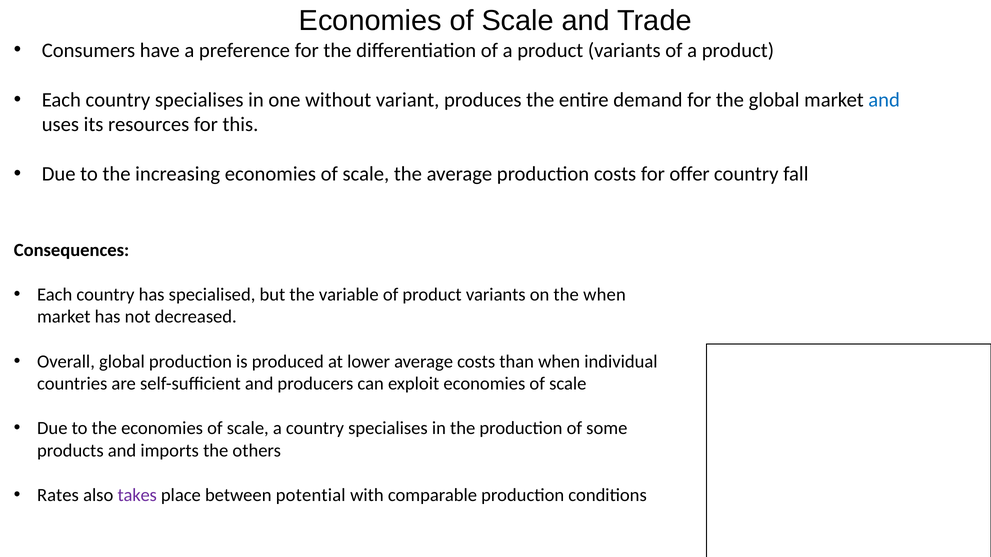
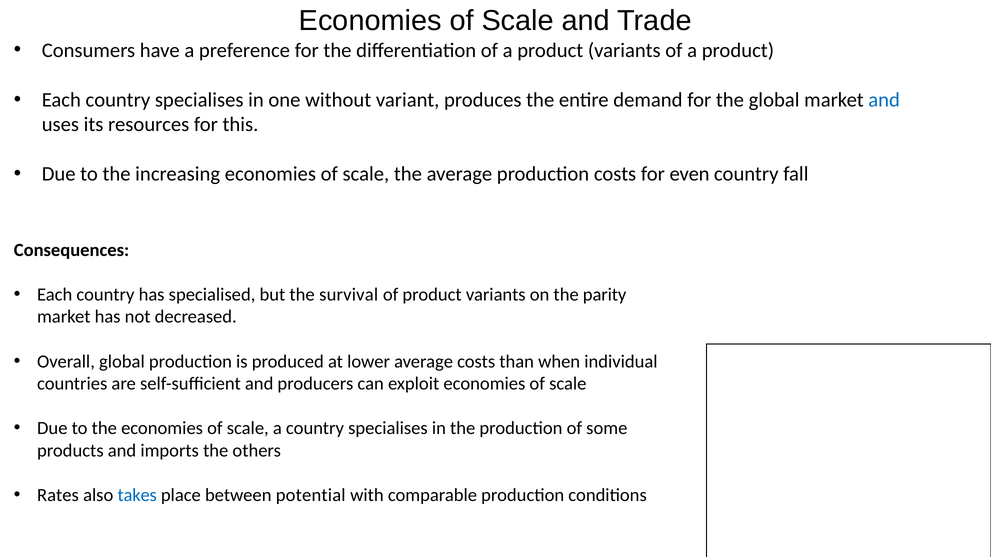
offer: offer -> even
variable: variable -> survival
the when: when -> parity
takes colour: purple -> blue
